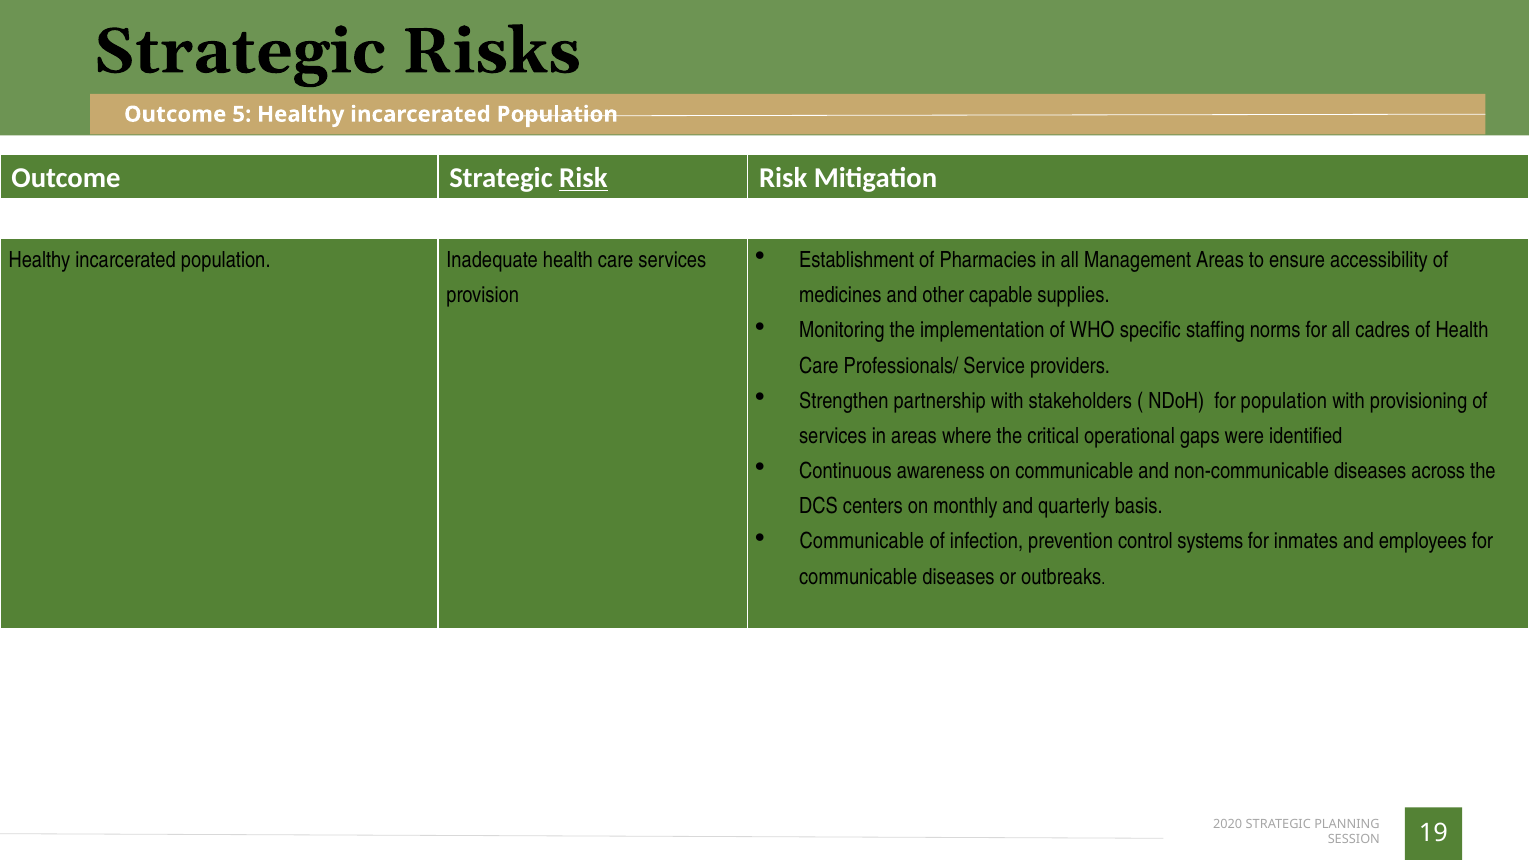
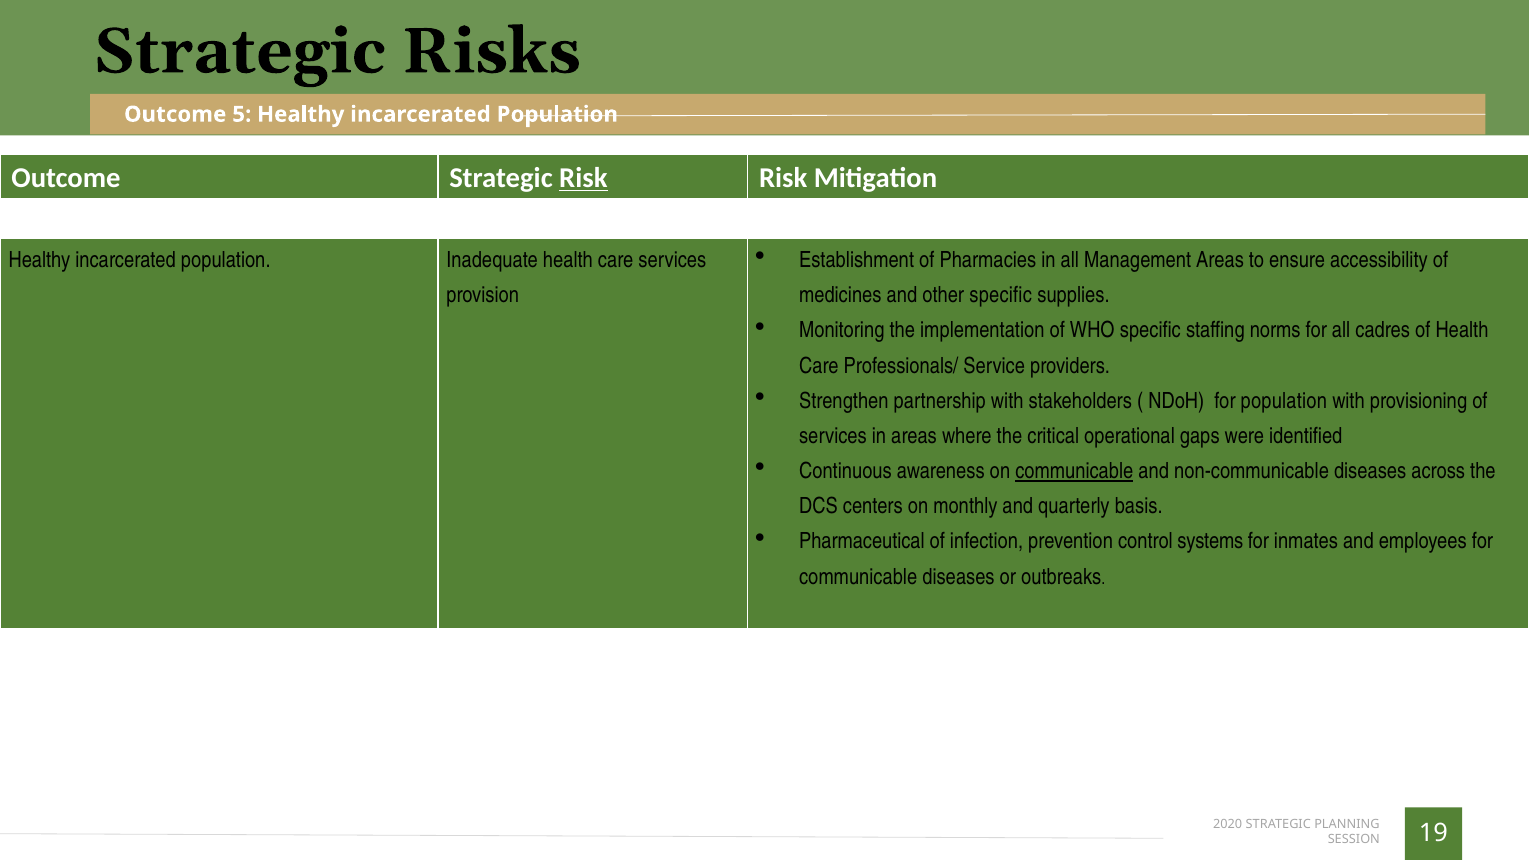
other capable: capable -> specific
communicable at (1074, 471) underline: none -> present
Communicable at (862, 542): Communicable -> Pharmaceutical
